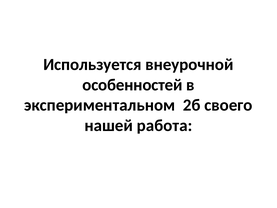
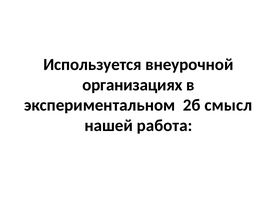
особенностей: особенностей -> организациях
своего: своего -> смысл
